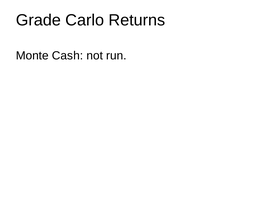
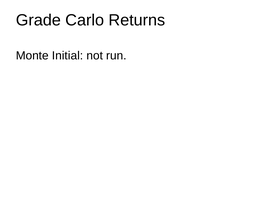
Cash: Cash -> Initial
